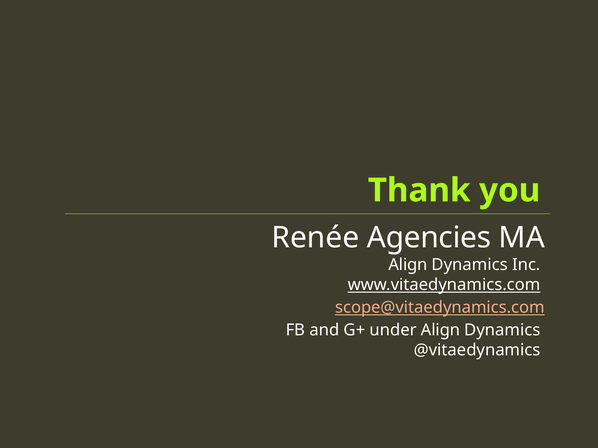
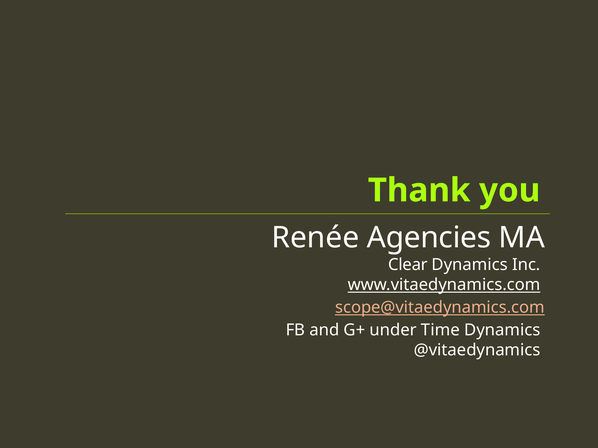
Align at (408, 265): Align -> Clear
under Align: Align -> Time
